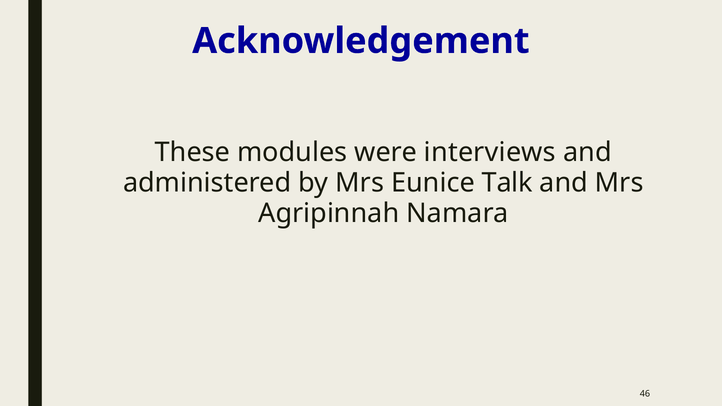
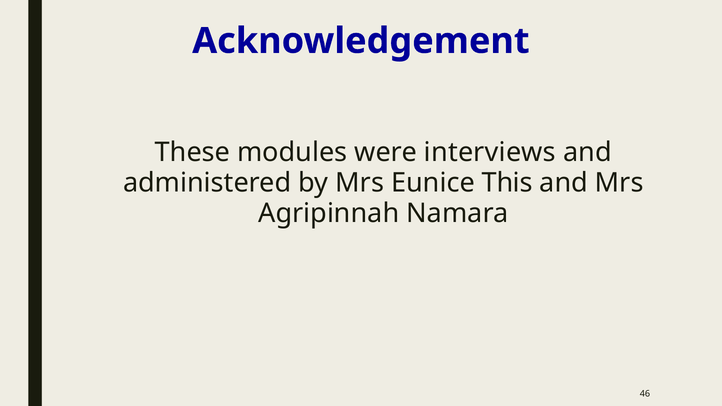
Talk: Talk -> This
